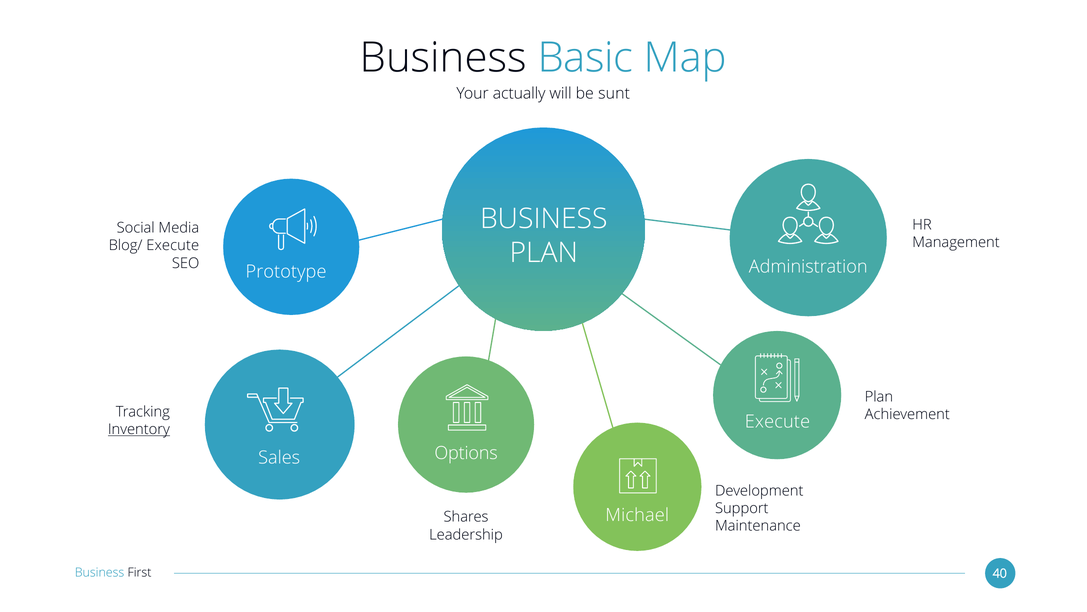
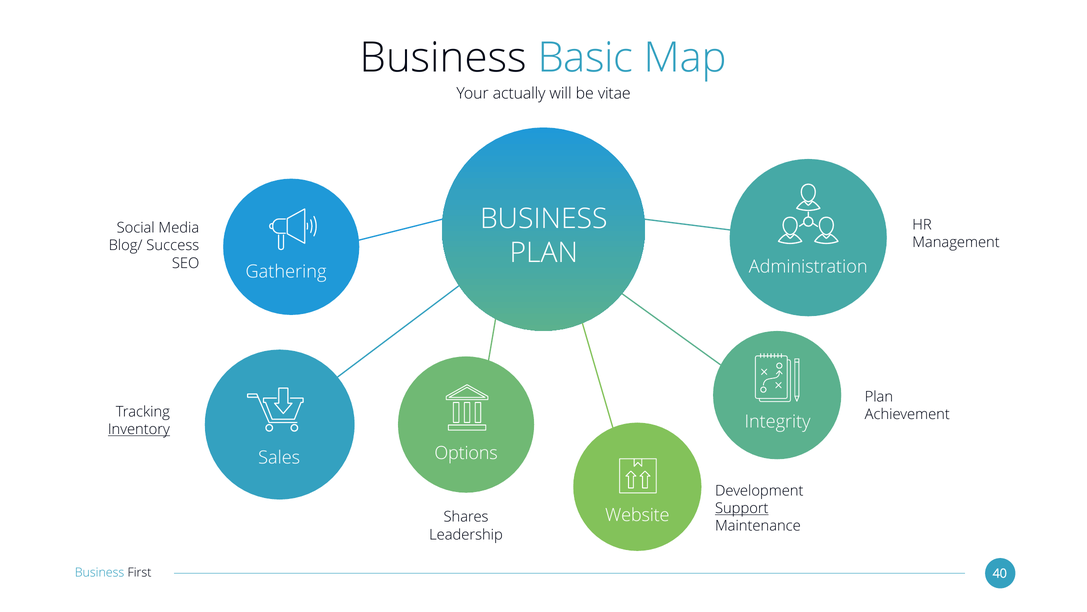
sunt: sunt -> vitae
Blog/ Execute: Execute -> Success
Prototype: Prototype -> Gathering
Execute at (777, 422): Execute -> Integrity
Support underline: none -> present
Michael: Michael -> Website
